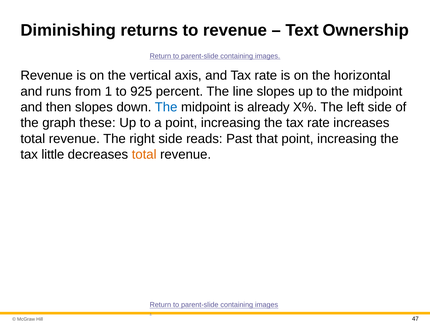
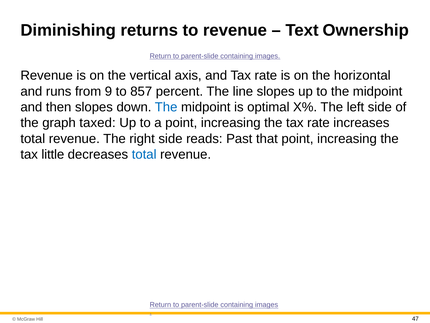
1: 1 -> 9
925: 925 -> 857
already: already -> optimal
these: these -> taxed
total at (144, 154) colour: orange -> blue
